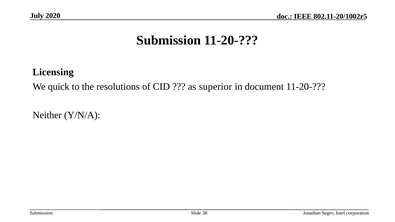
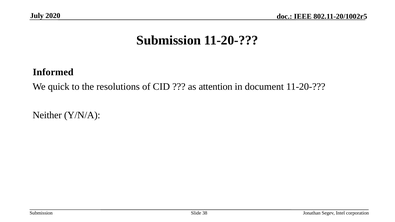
Licensing: Licensing -> Informed
superior: superior -> attention
